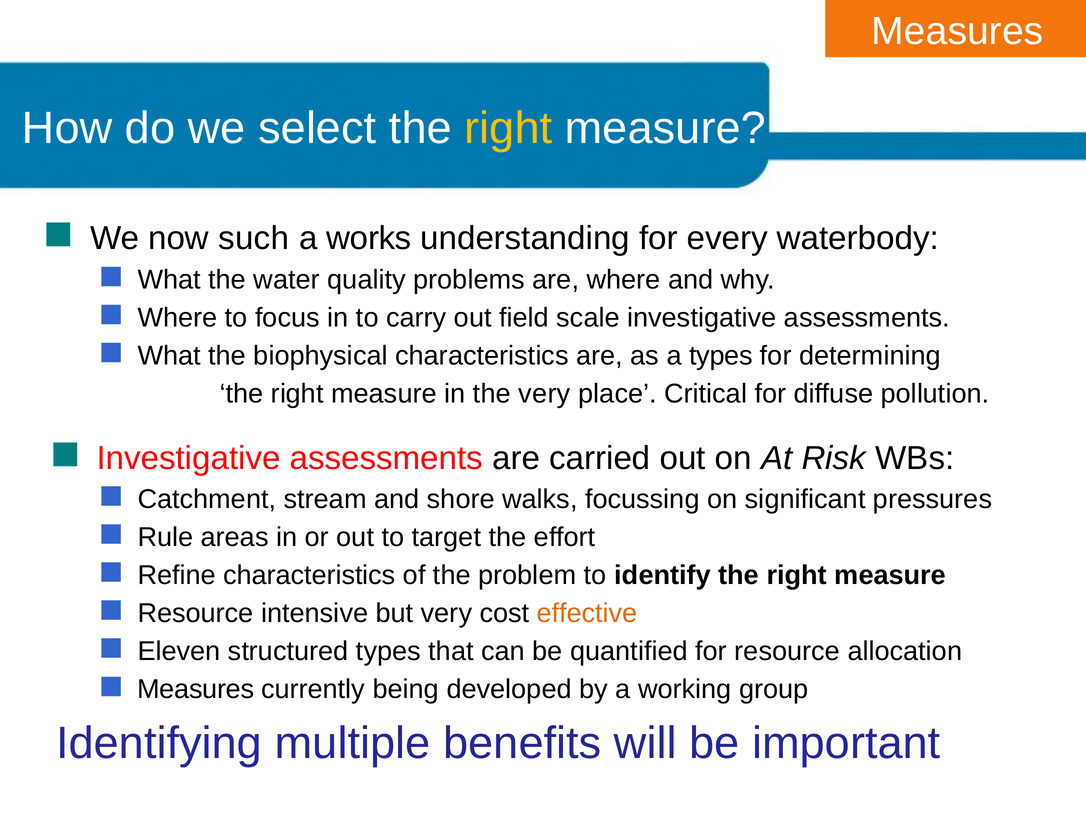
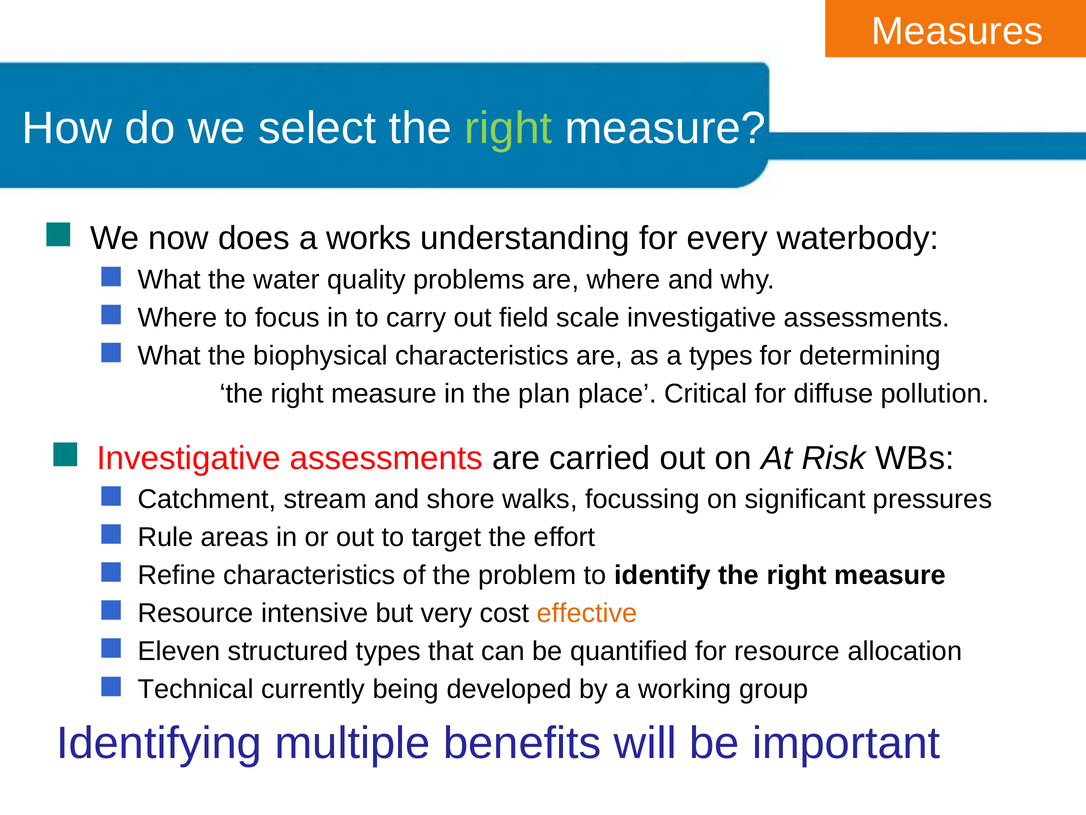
right at (508, 128) colour: yellow -> light green
such: such -> does
the very: very -> plan
Measures at (196, 689): Measures -> Technical
